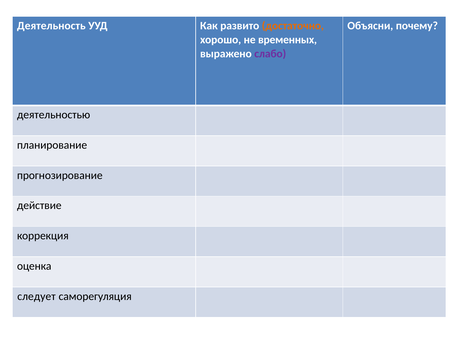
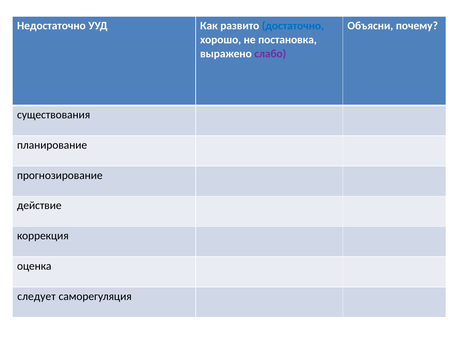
Деятельность: Деятельность -> Недостаточно
достаточно colour: orange -> blue
временных: временных -> постановка
деятельностью: деятельностью -> существования
